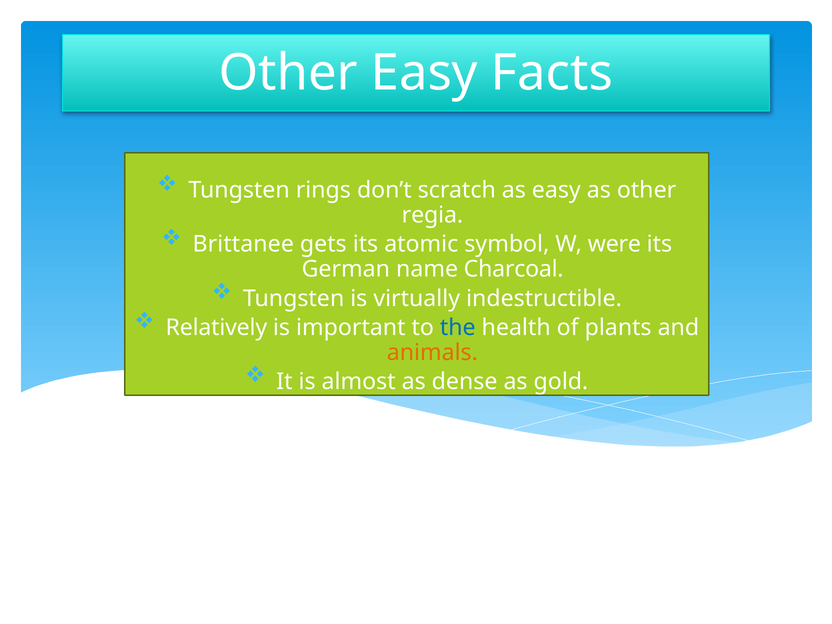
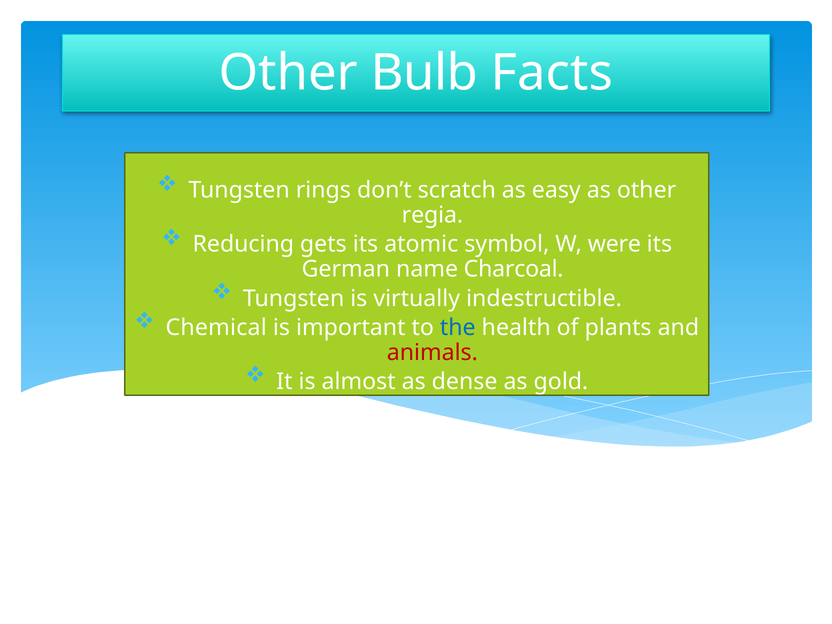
Other Easy: Easy -> Bulb
Brittanee: Brittanee -> Reducing
Relatively: Relatively -> Chemical
animals colour: orange -> red
